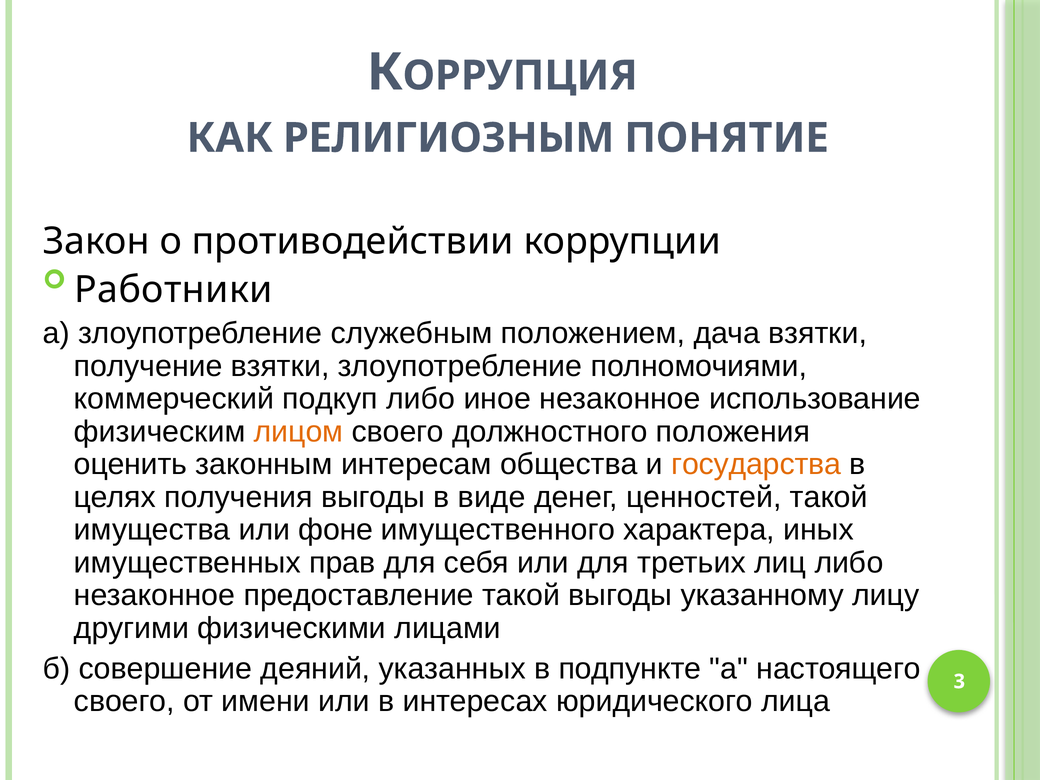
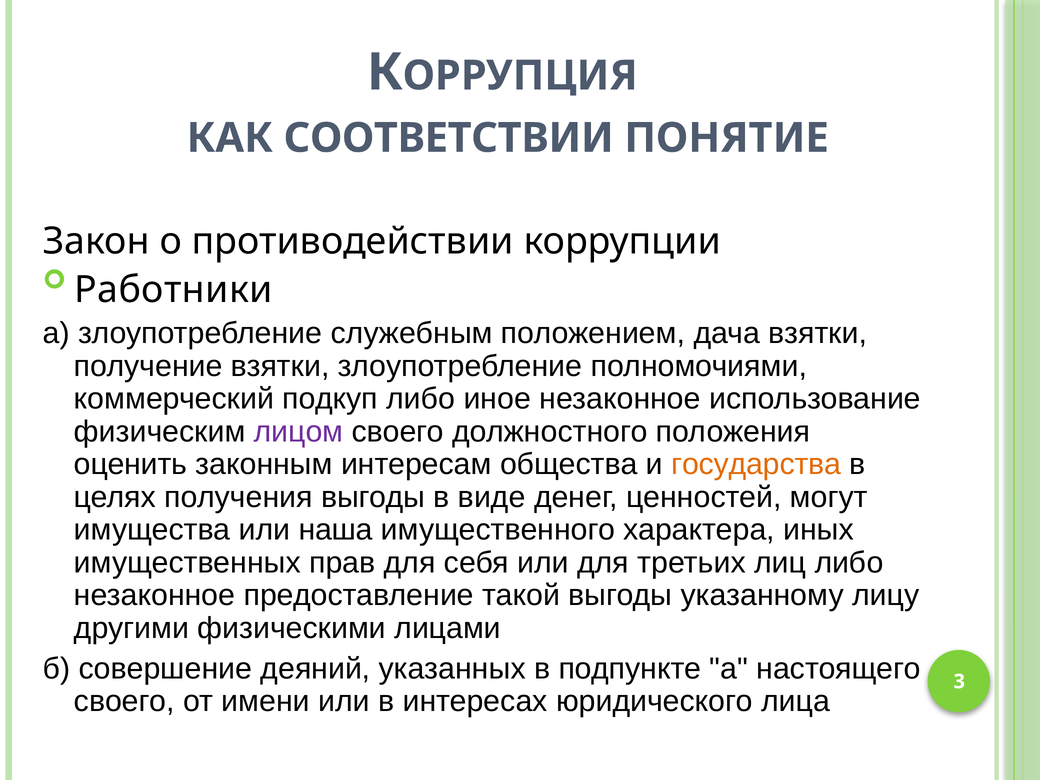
РЕЛИГИОЗНЫМ: РЕЛИГИОЗНЫМ -> СООТВЕТСТВИИ
лицом colour: orange -> purple
ценностей такой: такой -> могут
фоне: фоне -> наша
